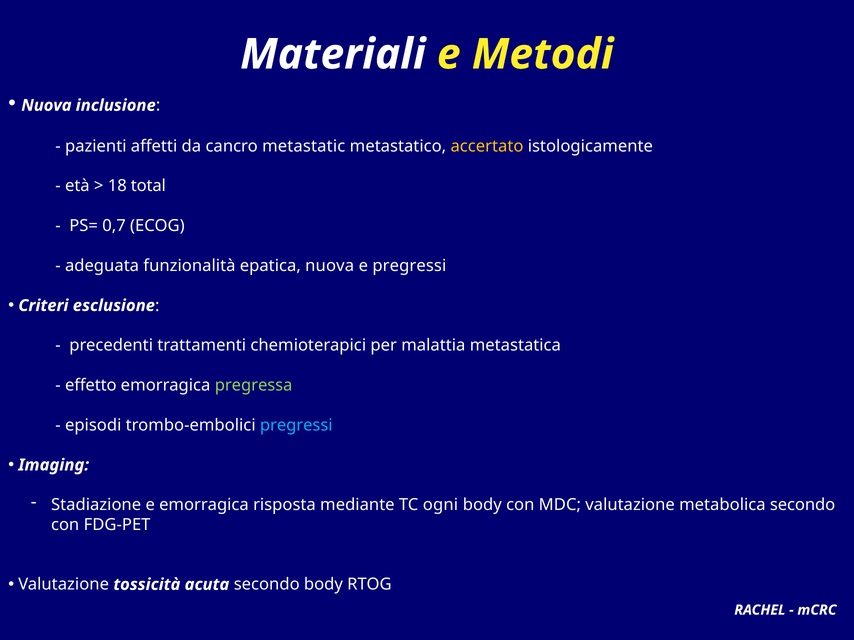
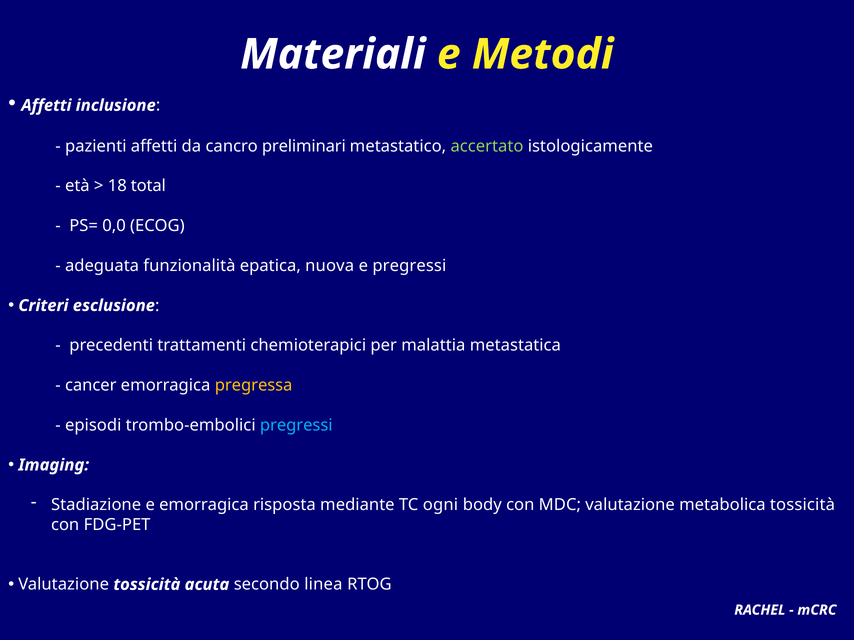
Nuova at (46, 105): Nuova -> Affetti
metastatic: metastatic -> preliminari
accertato colour: yellow -> light green
0,7: 0,7 -> 0,0
effetto: effetto -> cancer
pregressa colour: light green -> yellow
metabolica secondo: secondo -> tossicità
secondo body: body -> linea
